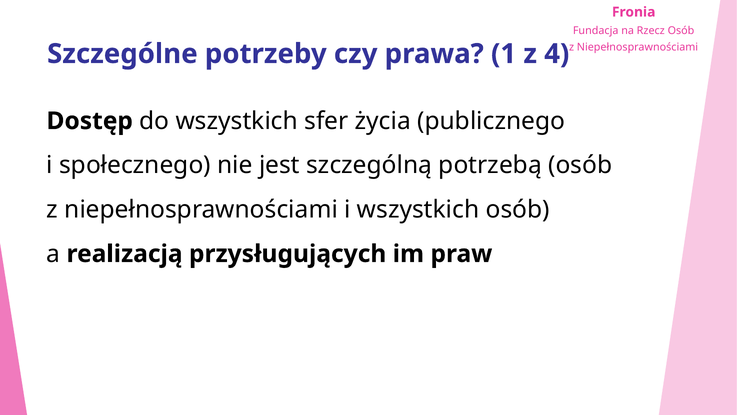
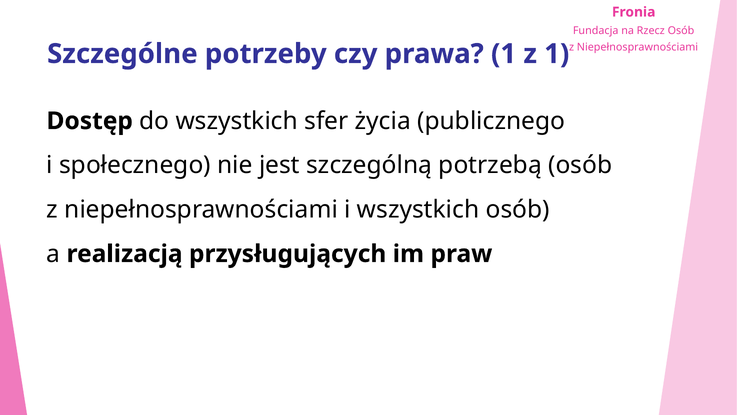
z 4: 4 -> 1
